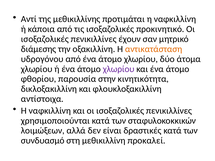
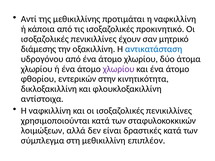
αντικατάσταση colour: orange -> blue
παρουσία: παρουσία -> εντερικών
συνδυασμό: συνδυασμό -> σύμπλεγμα
προκαλεί: προκαλεί -> επιπλέον
